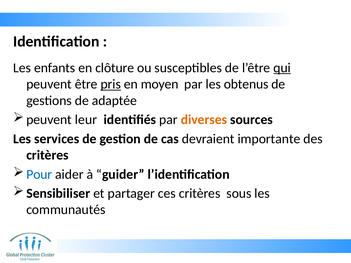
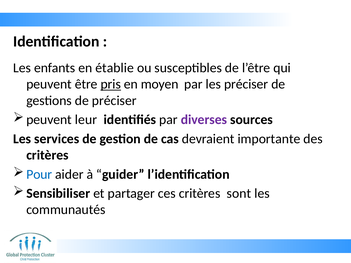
clôture: clôture -> établie
qui underline: present -> none
les obtenus: obtenus -> préciser
de adaptée: adaptée -> préciser
diverses colour: orange -> purple
sous: sous -> sont
